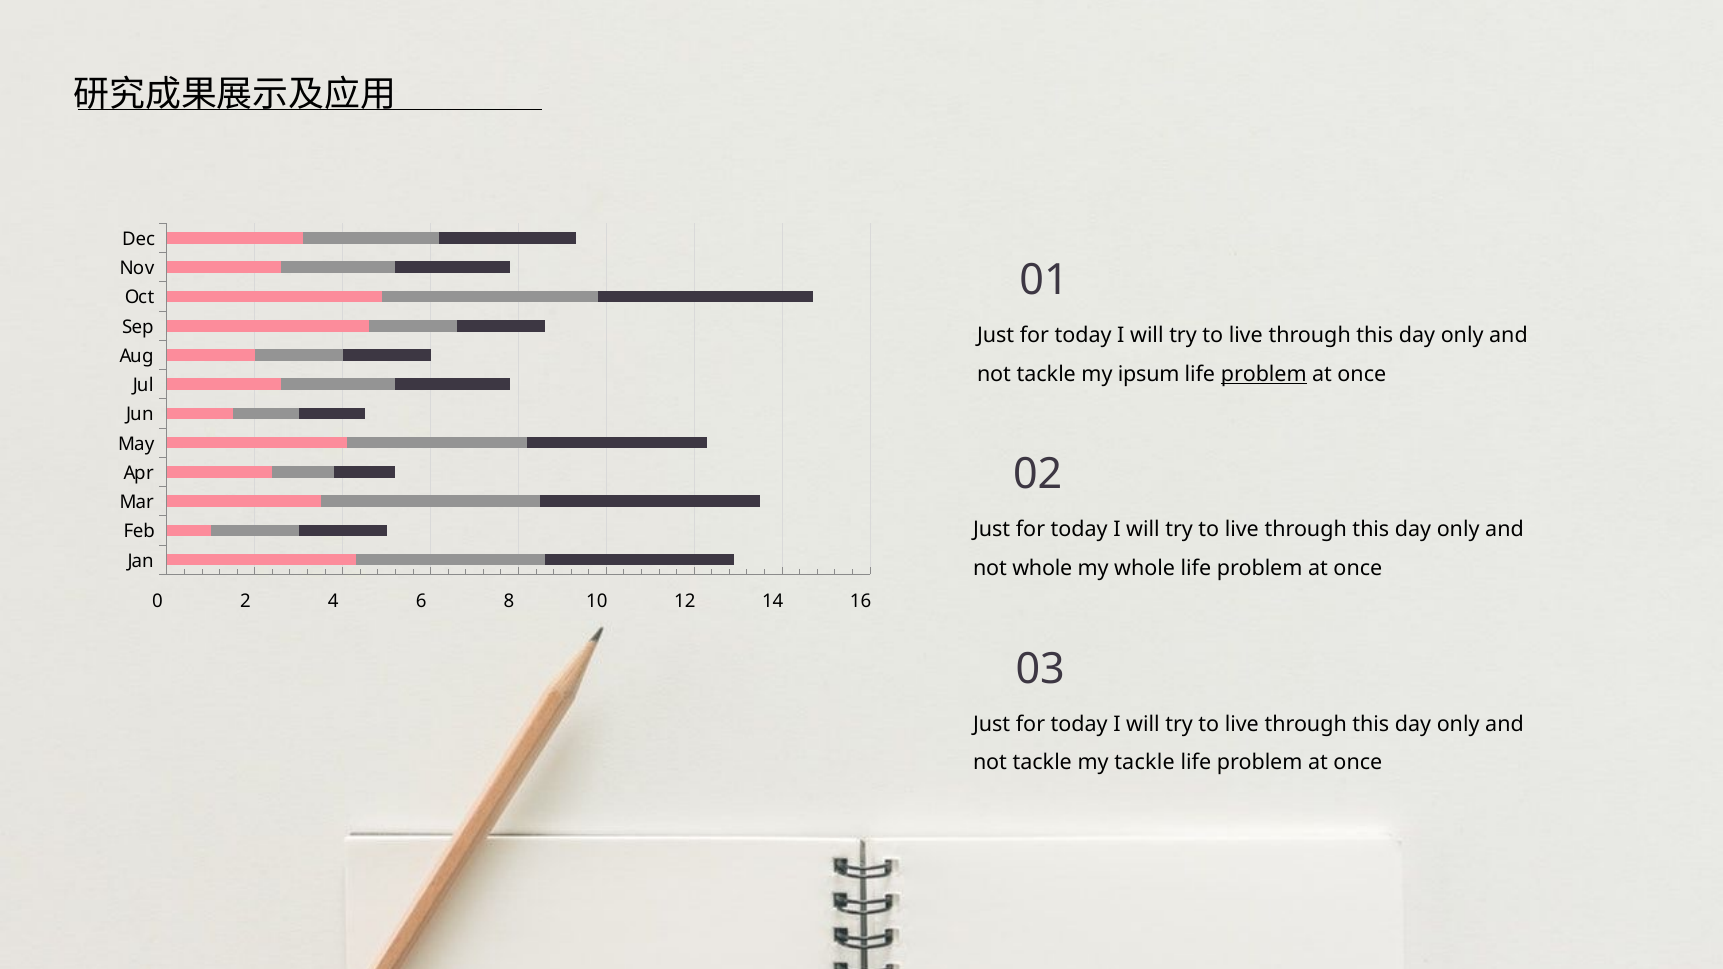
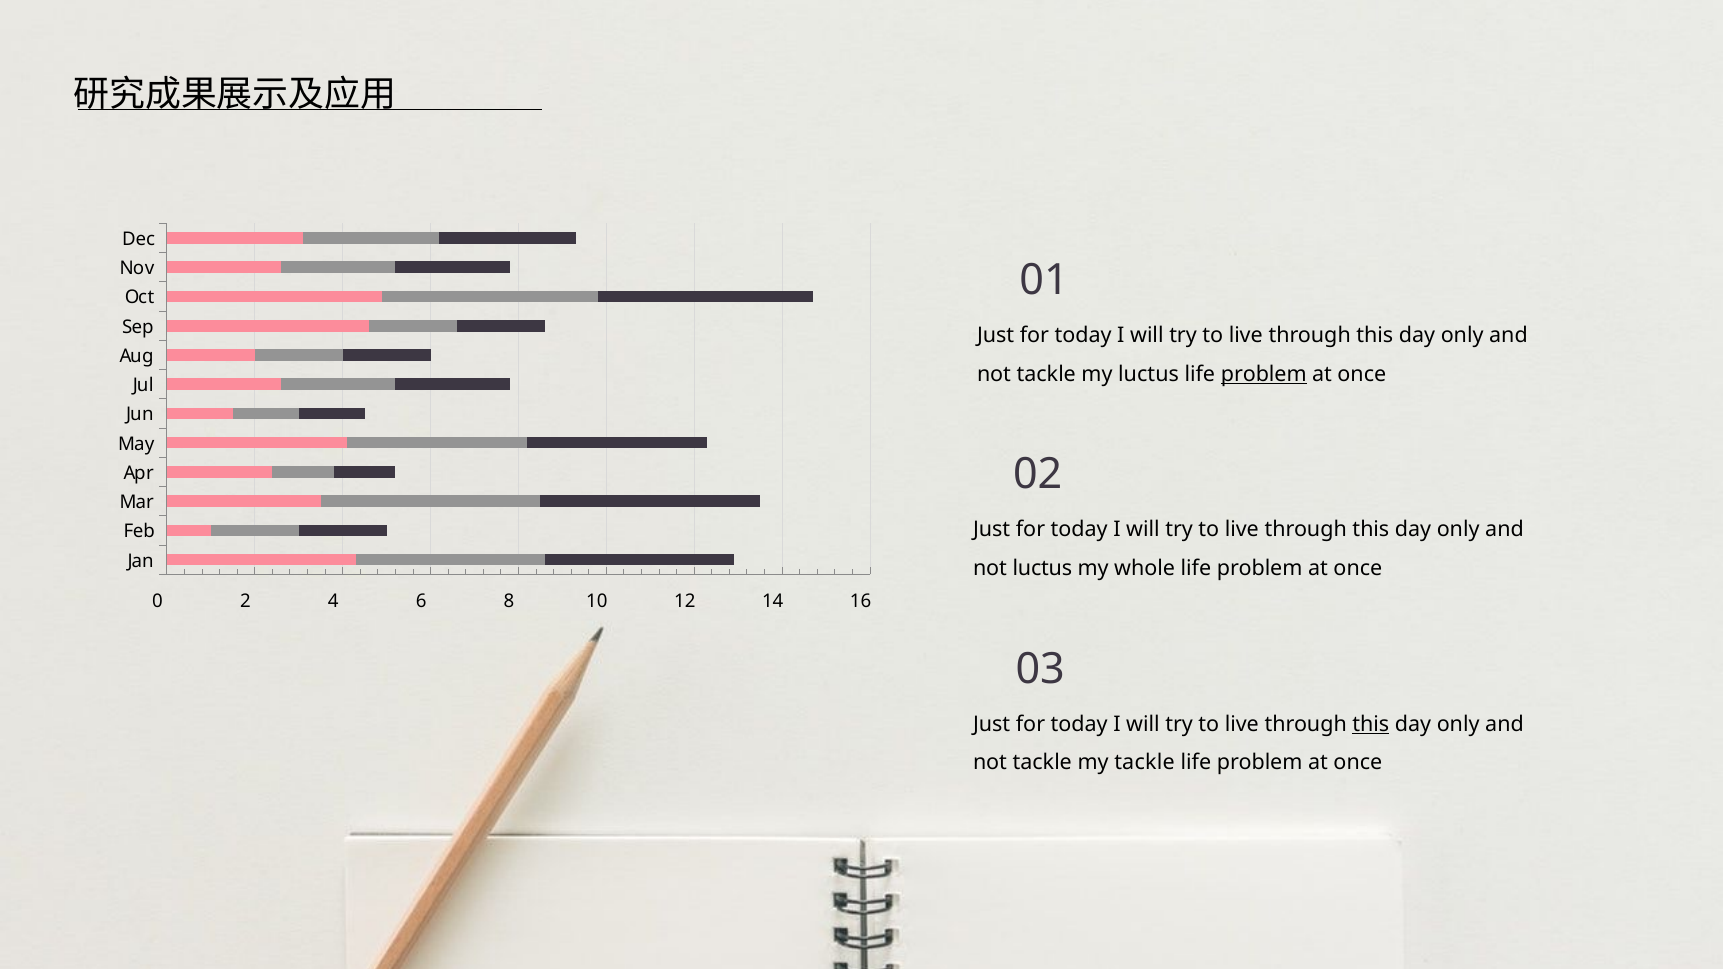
my ipsum: ipsum -> luctus
not whole: whole -> luctus
this at (1371, 724) underline: none -> present
